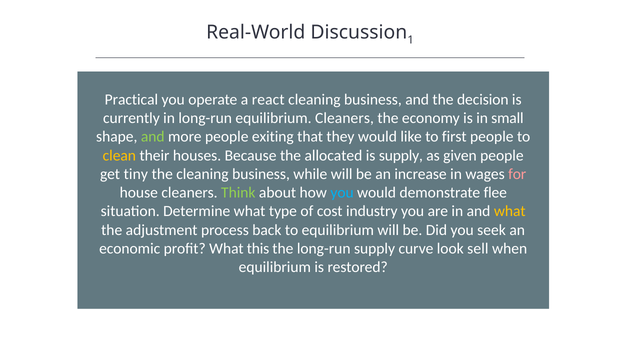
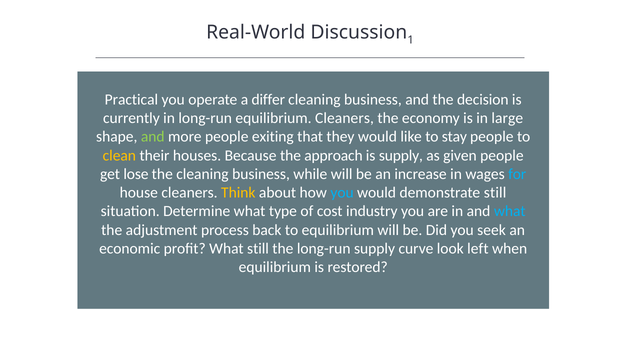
react: react -> differ
small: small -> large
first: first -> stay
allocated: allocated -> approach
tiny: tiny -> lose
for colour: pink -> light blue
Think colour: light green -> yellow
demonstrate flee: flee -> still
what at (510, 211) colour: yellow -> light blue
What this: this -> still
sell: sell -> left
